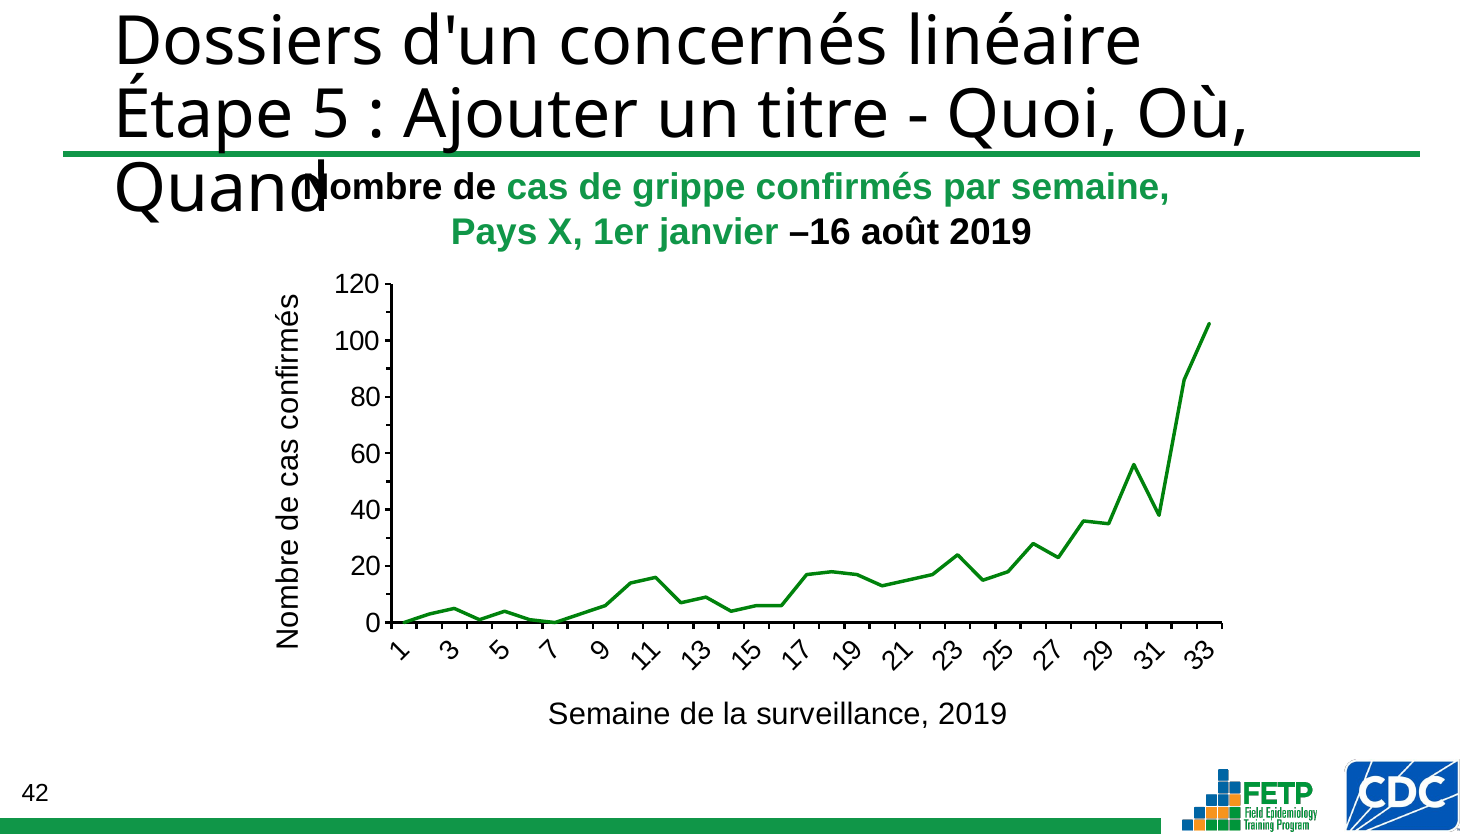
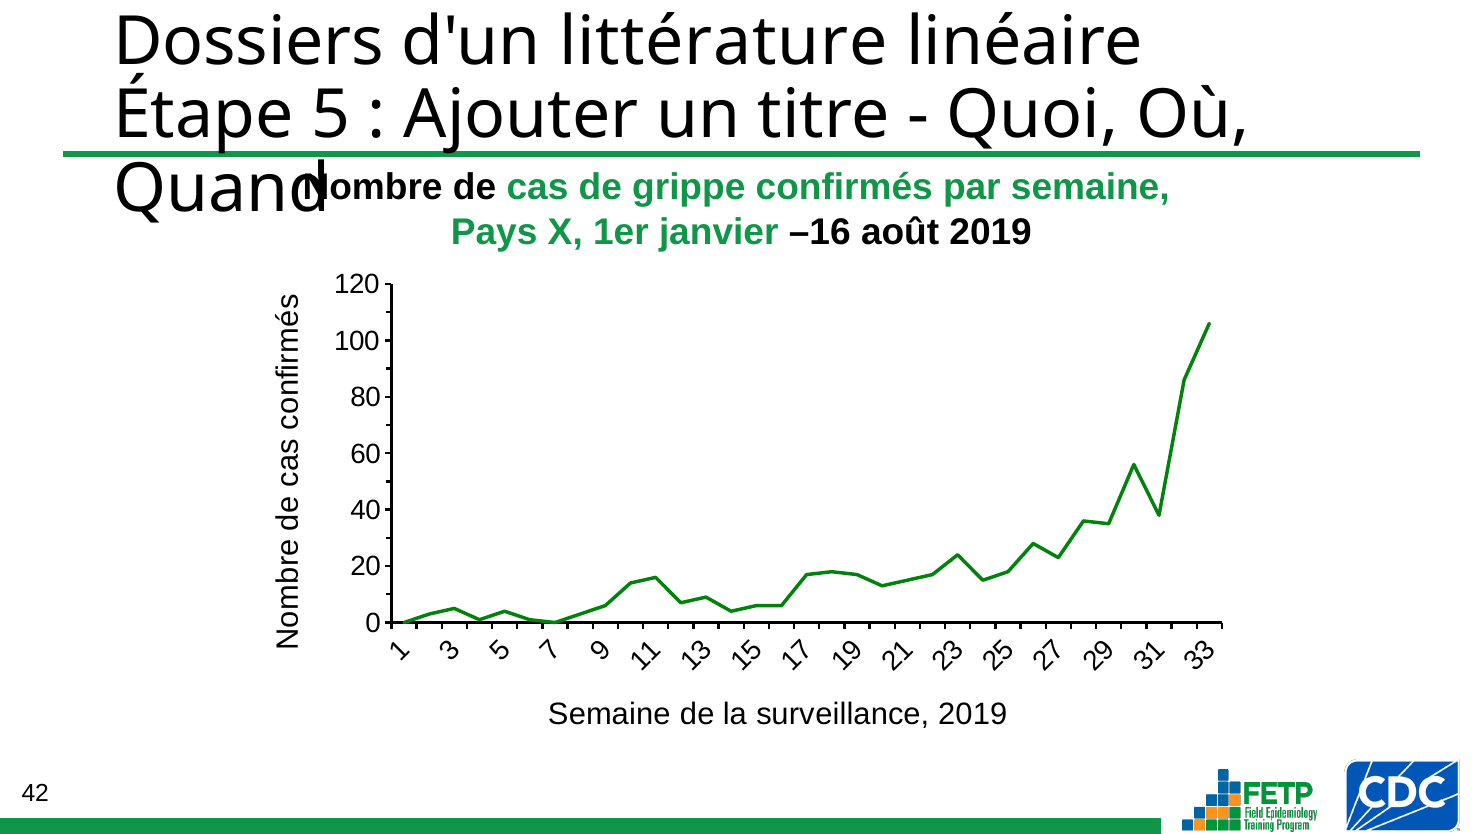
concernés: concernés -> littérature
